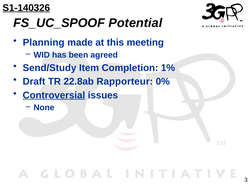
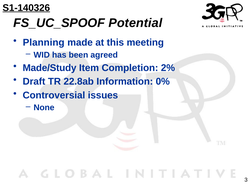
Send/Study: Send/Study -> Made/Study
1%: 1% -> 2%
Rapporteur: Rapporteur -> Information
Controversial underline: present -> none
